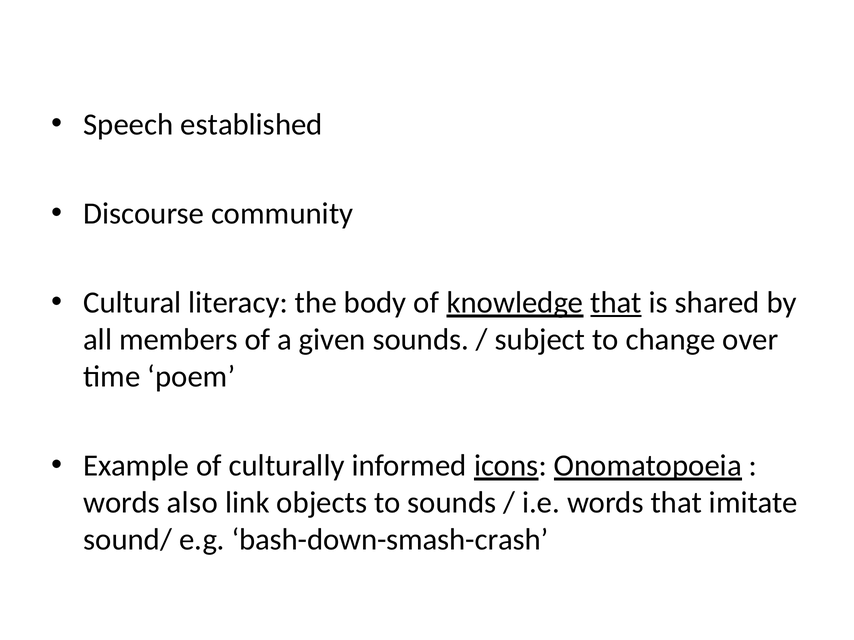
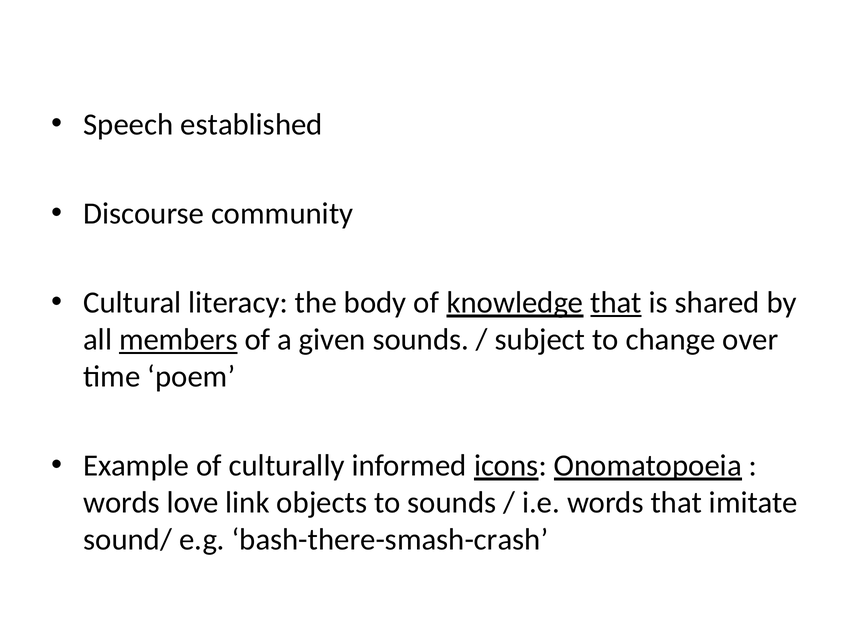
members underline: none -> present
also: also -> love
bash-down-smash-crash: bash-down-smash-crash -> bash-there-smash-crash
